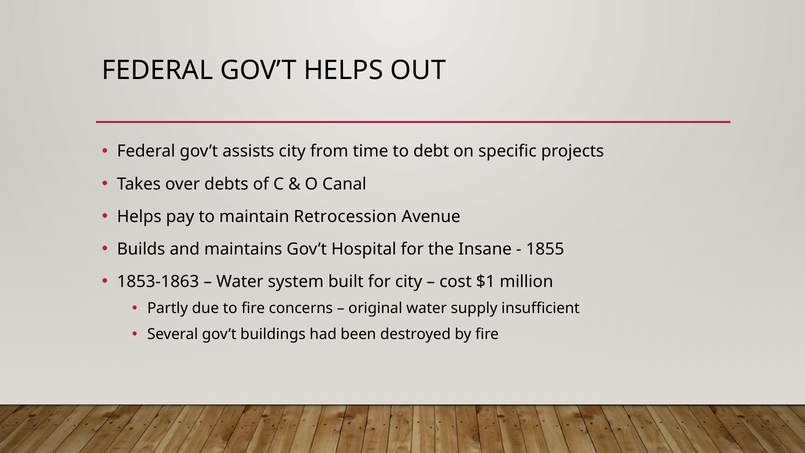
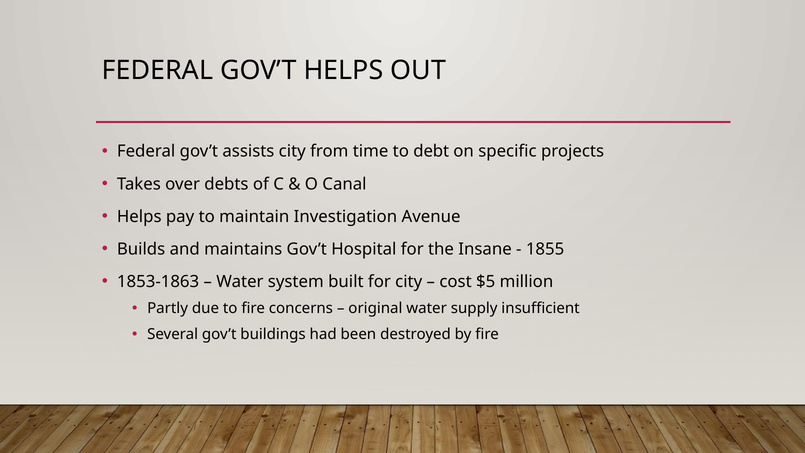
Retrocession: Retrocession -> Investigation
$1: $1 -> $5
